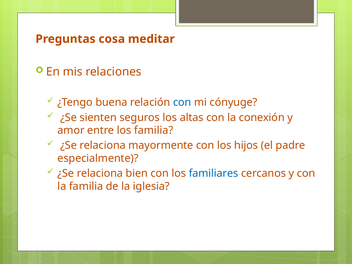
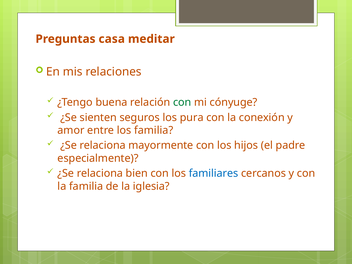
cosa: cosa -> casa
con at (182, 102) colour: blue -> green
altas: altas -> pura
